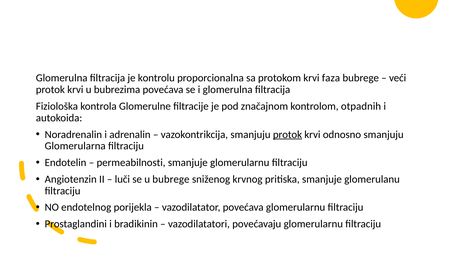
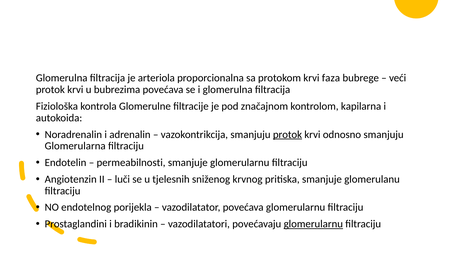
kontrolu: kontrolu -> arteriola
otpadnih: otpadnih -> kapilarna
u bubrege: bubrege -> tjelesnih
glomerularnu at (313, 224) underline: none -> present
